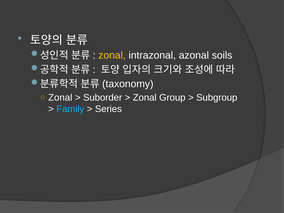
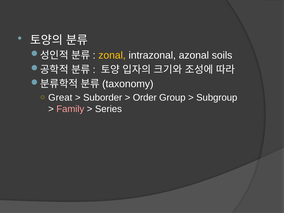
Zonal at (60, 98): Zonal -> Great
Zonal at (145, 98): Zonal -> Order
Family colour: light blue -> pink
